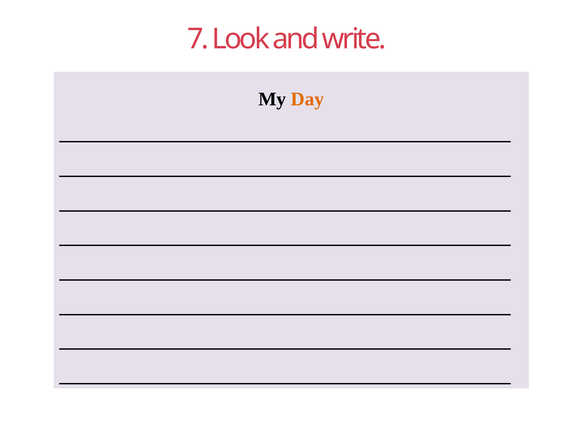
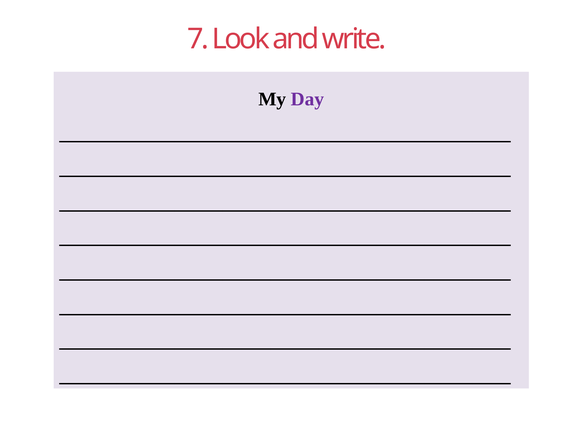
Day colour: orange -> purple
